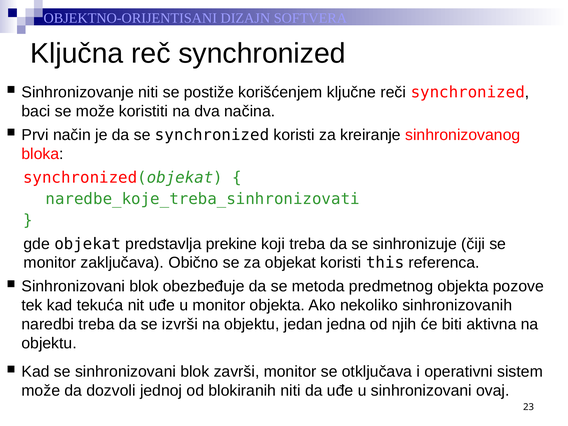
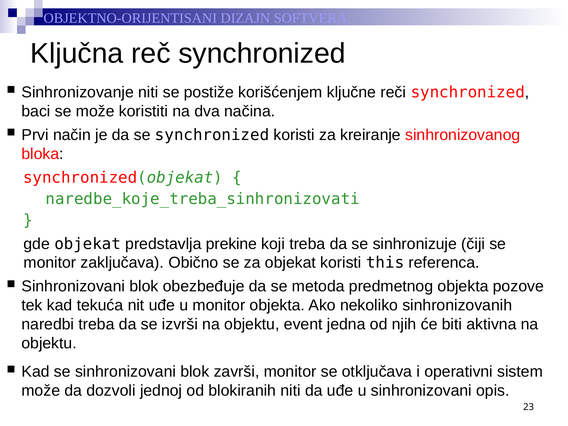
jedan: jedan -> event
ovaj: ovaj -> opis
